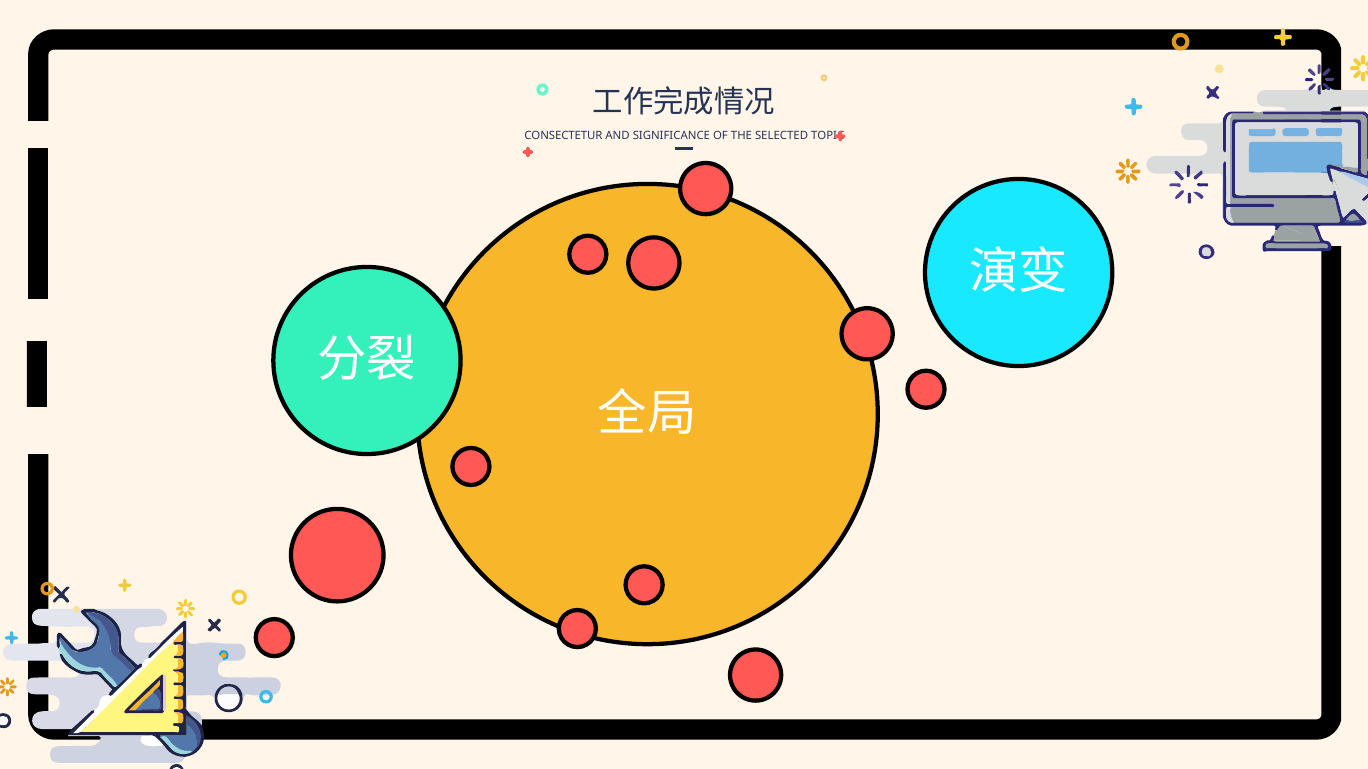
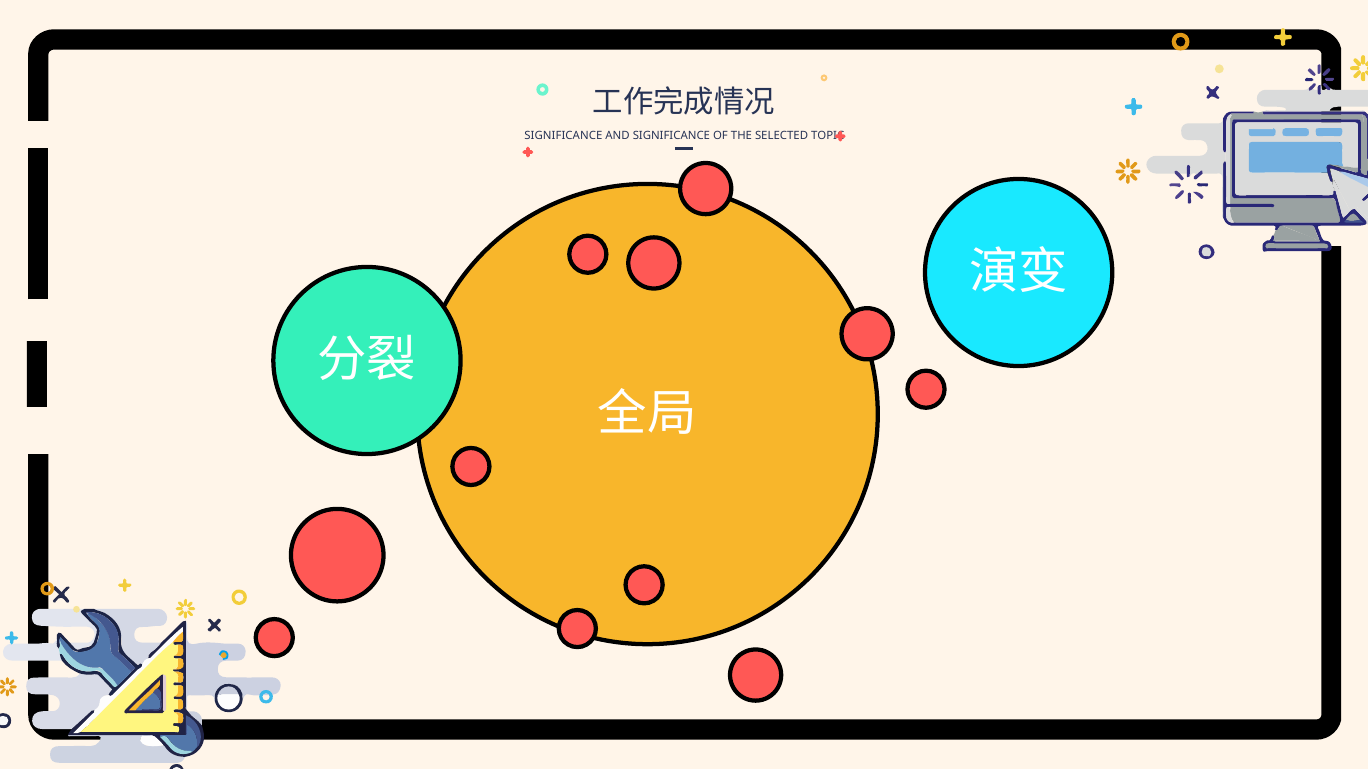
CONSECTETUR at (563, 135): CONSECTETUR -> SIGNIFICANCE
